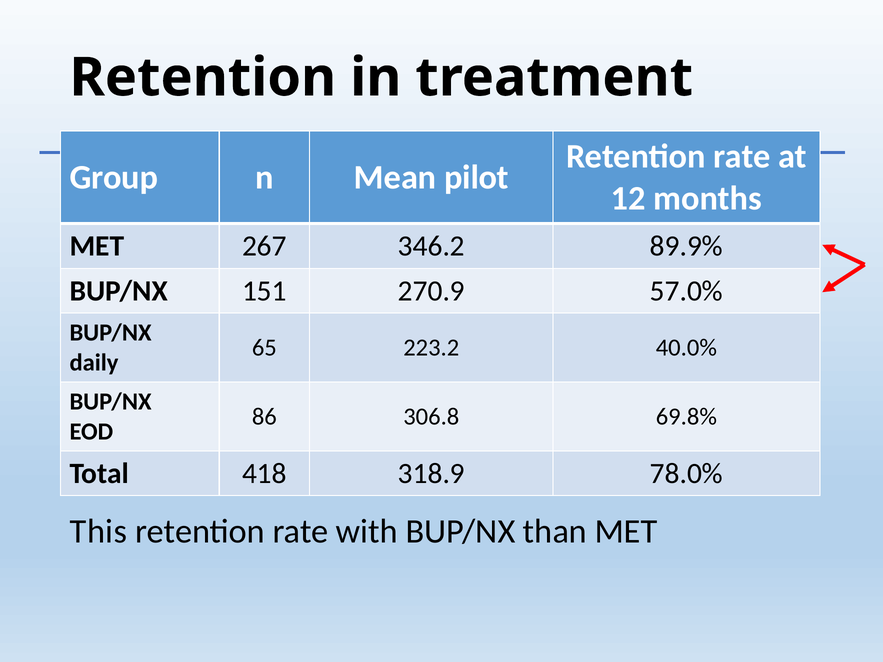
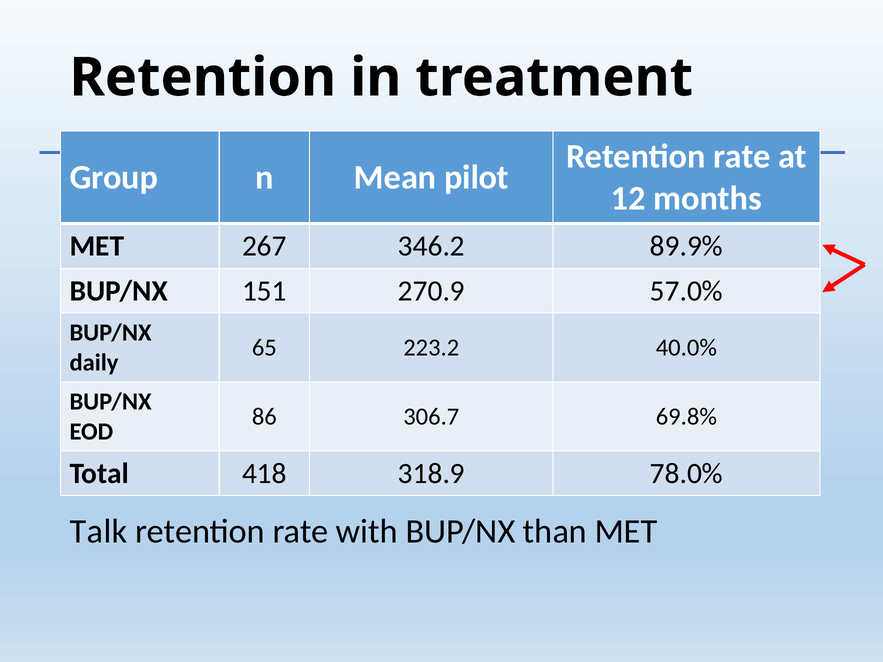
306.8: 306.8 -> 306.7
This: This -> Talk
